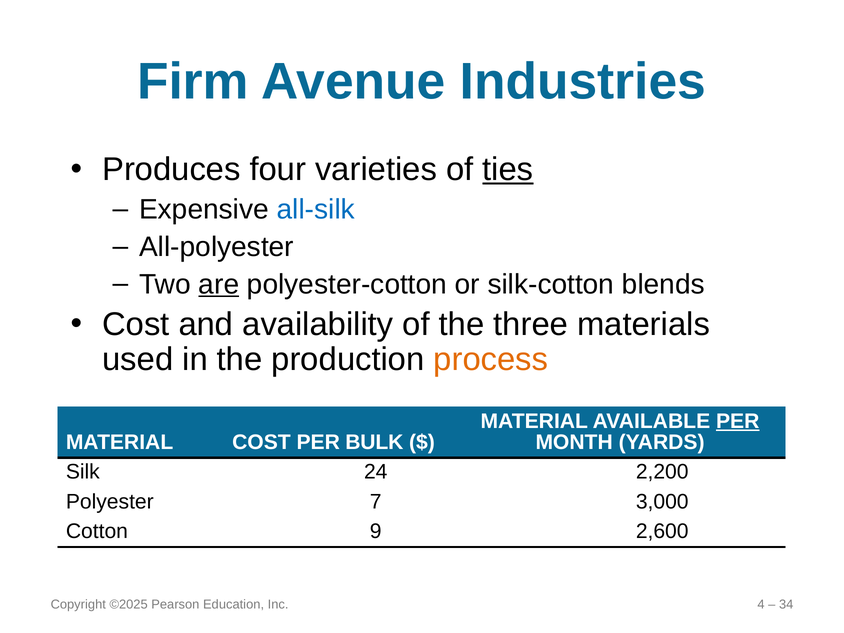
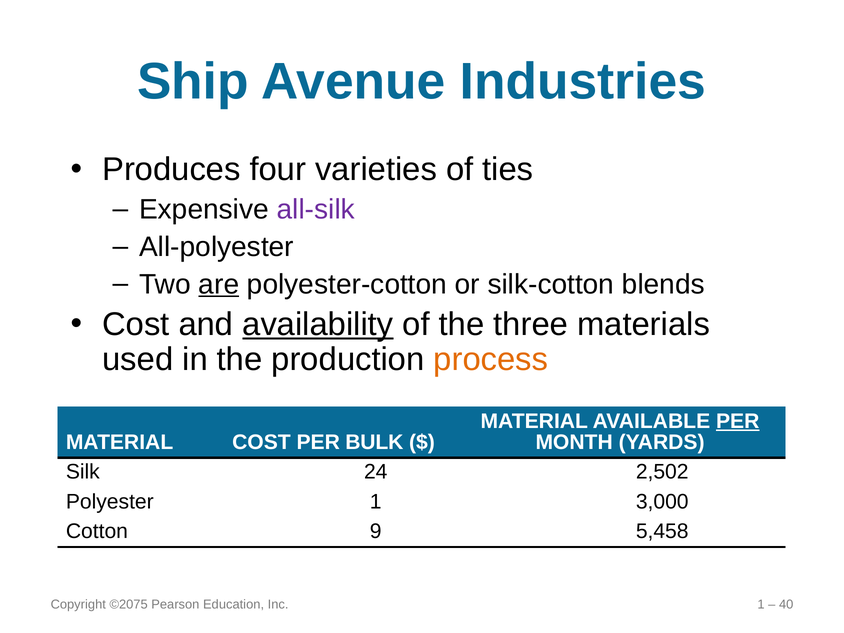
Firm: Firm -> Ship
ties underline: present -> none
all-silk colour: blue -> purple
availability underline: none -> present
2,200: 2,200 -> 2,502
Polyester 7: 7 -> 1
2,600: 2,600 -> 5,458
©2025: ©2025 -> ©2075
Inc 4: 4 -> 1
34: 34 -> 40
